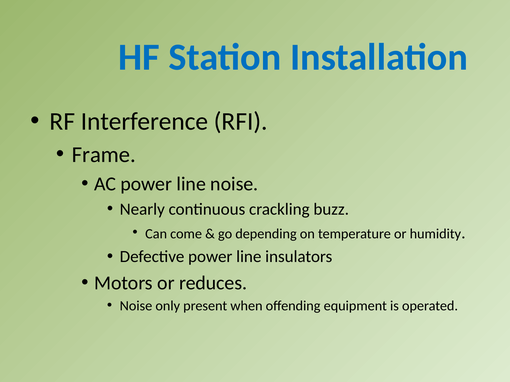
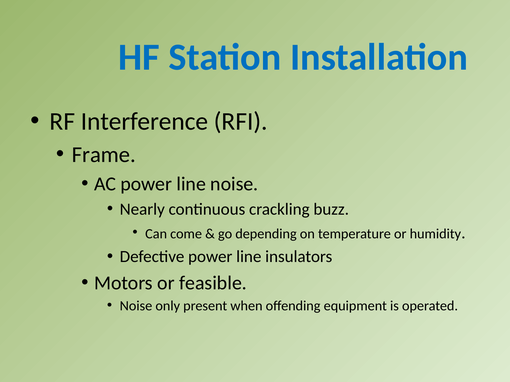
reduces: reduces -> feasible
